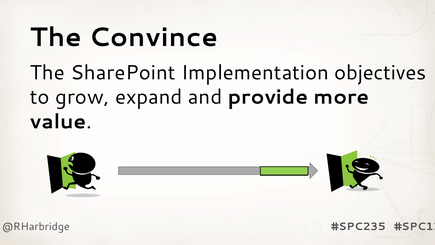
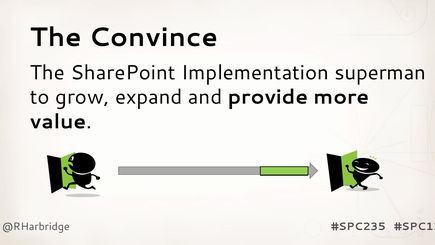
objectives: objectives -> superman
